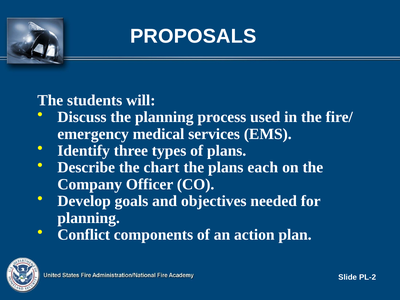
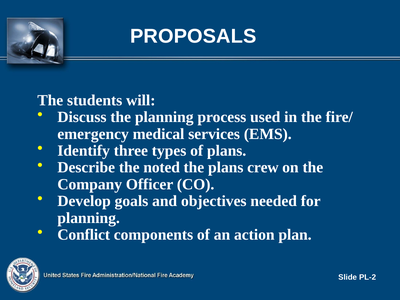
chart: chart -> noted
each: each -> crew
